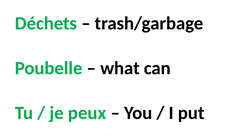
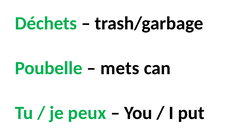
what: what -> mets
